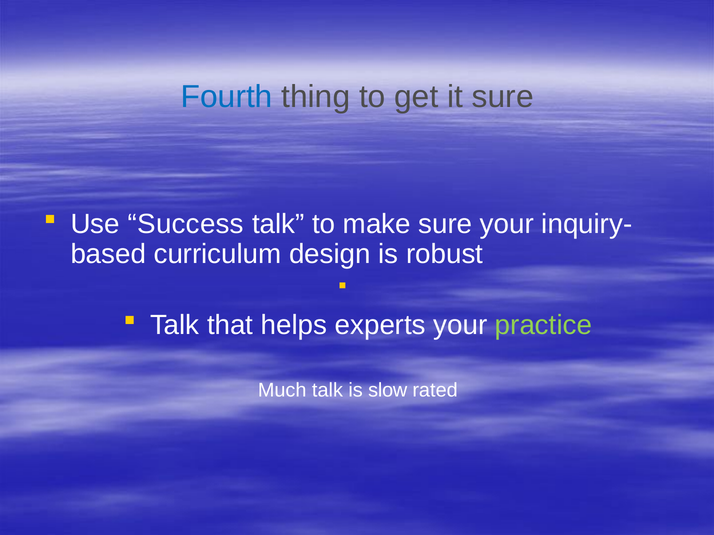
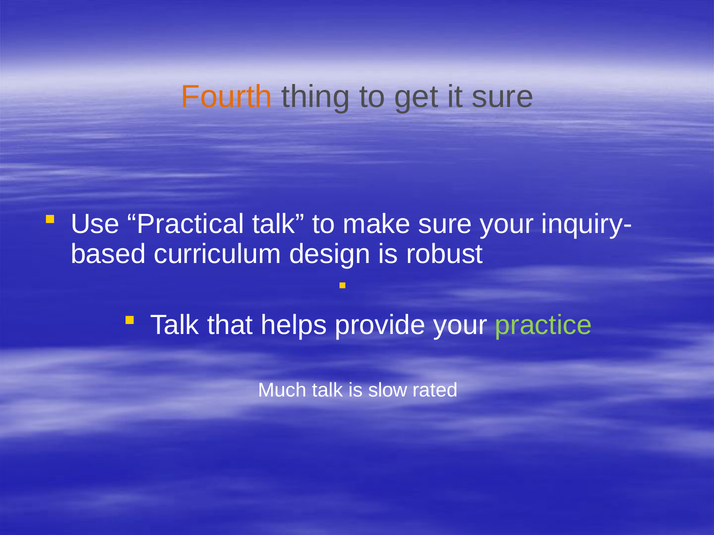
Fourth colour: blue -> orange
Success: Success -> Practical
experts: experts -> provide
